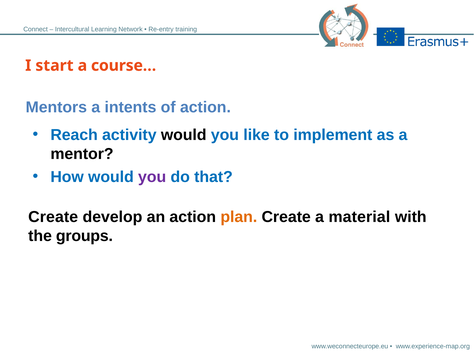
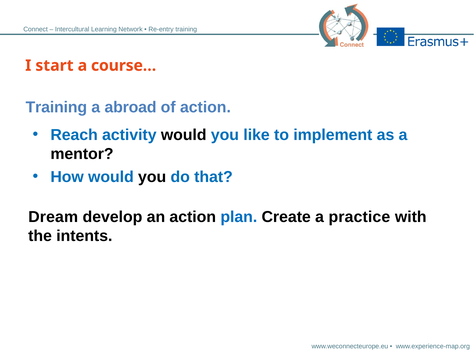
Mentors at (56, 107): Mentors -> Training
intents: intents -> abroad
you at (152, 177) colour: purple -> black
Create at (53, 217): Create -> Dream
plan colour: orange -> blue
material: material -> practice
groups: groups -> intents
